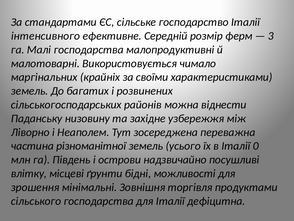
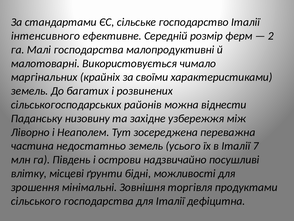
3: 3 -> 2
різноманітної: різноманітної -> недостатньо
0: 0 -> 7
